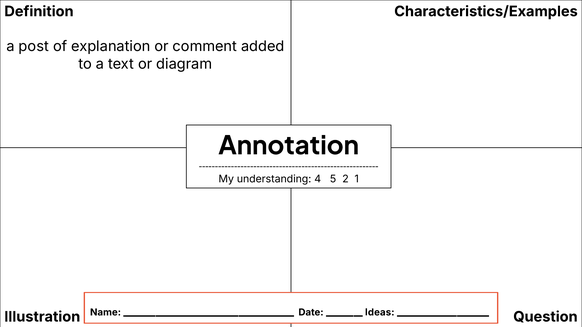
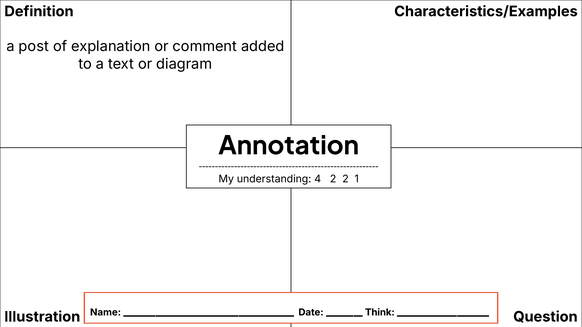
4 5: 5 -> 2
Ideas: Ideas -> Think
